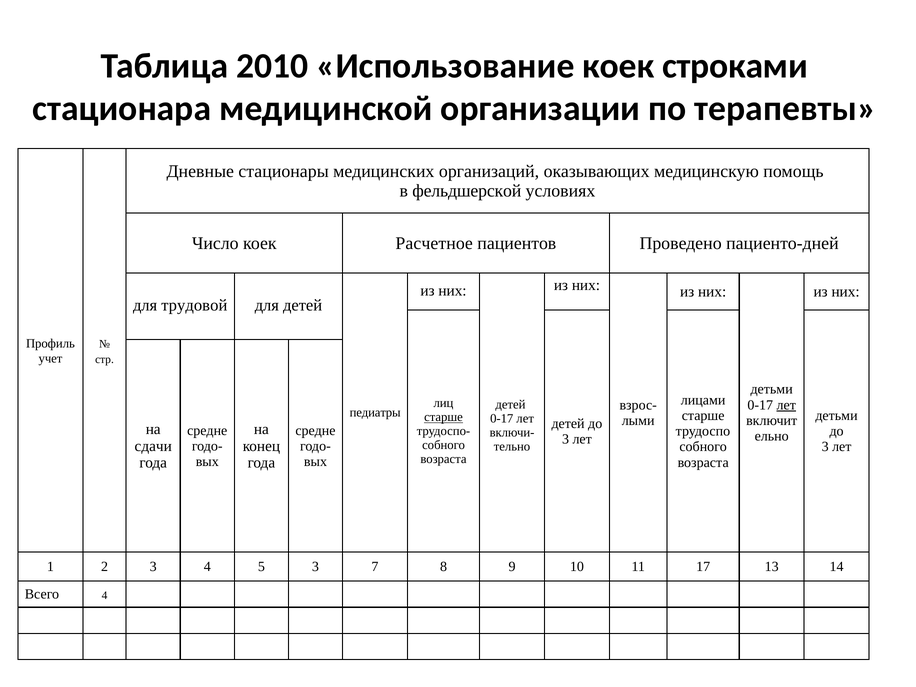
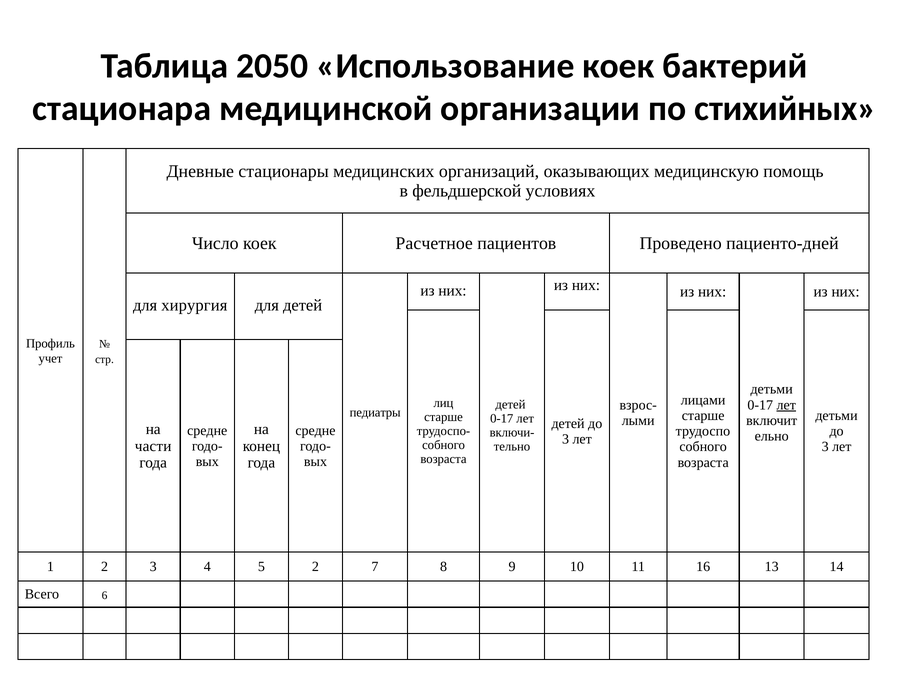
2010: 2010 -> 2050
строками: строками -> бактерий
терапевты: терапевты -> стихийных
трудовой: трудовой -> хирургия
старше at (444, 417) underline: present -> none
сдачи: сдачи -> части
5 3: 3 -> 2
17: 17 -> 16
Всего 4: 4 -> 6
